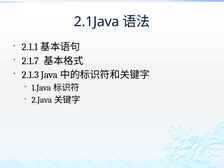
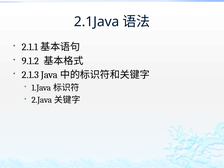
2.1.7: 2.1.7 -> 9.1.2
